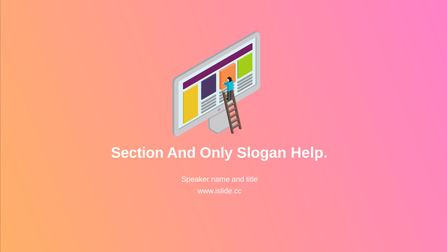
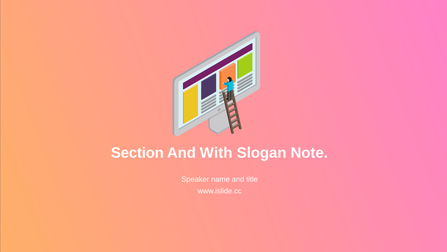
Only: Only -> With
Help: Help -> Note
